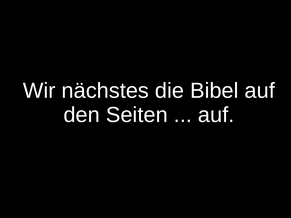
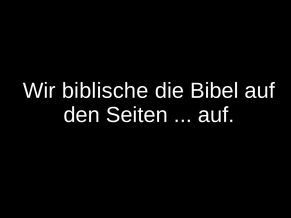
nächstes: nächstes -> biblische
